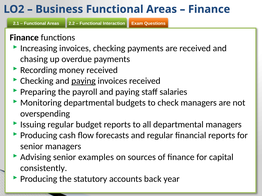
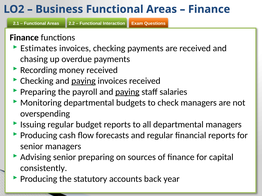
Increasing: Increasing -> Estimates
paying at (127, 92) underline: none -> present
senior examples: examples -> preparing
